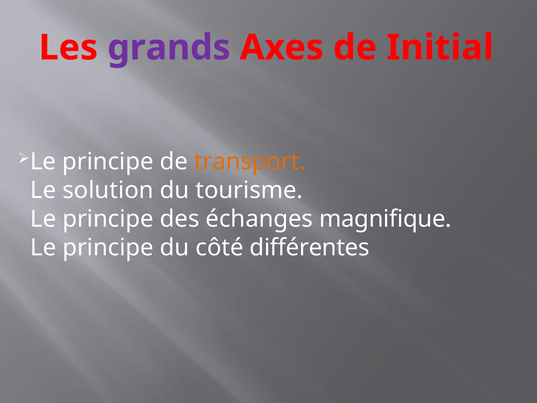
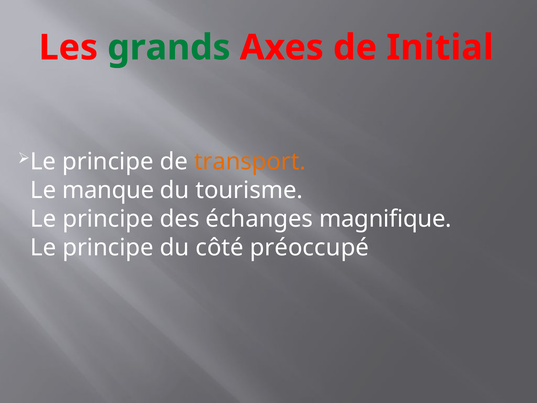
grands colour: purple -> green
solution: solution -> manque
différentes: différentes -> préoccupé
